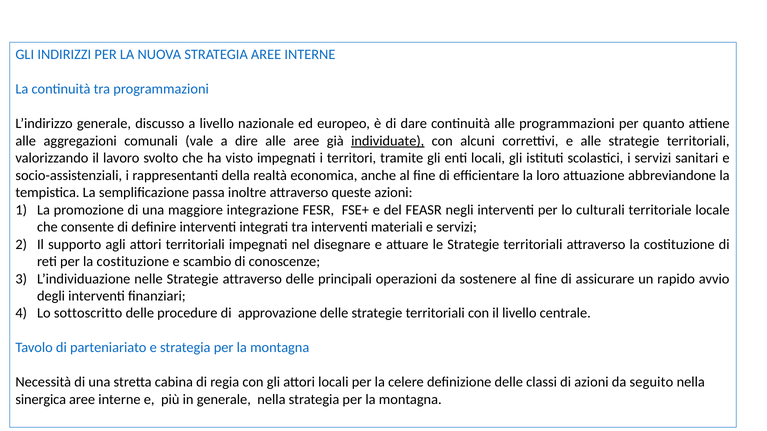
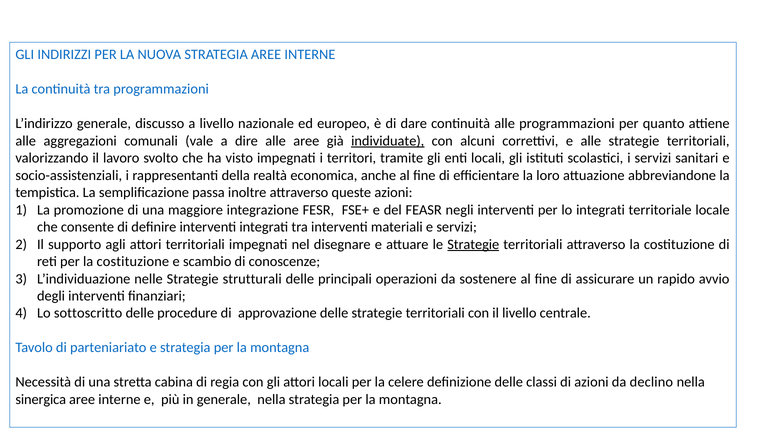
lo culturali: culturali -> integrati
Strategie at (473, 245) underline: none -> present
Strategie attraverso: attraverso -> strutturali
seguito: seguito -> declino
